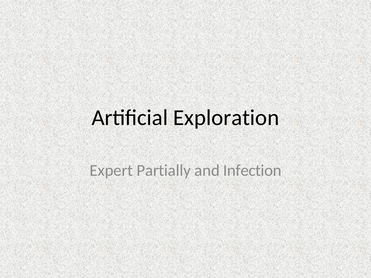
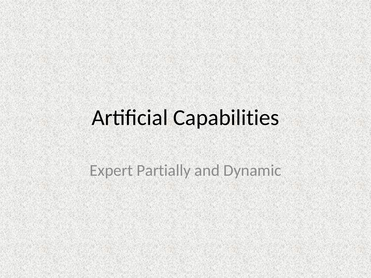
Exploration: Exploration -> Capabilities
Infection: Infection -> Dynamic
